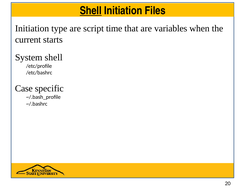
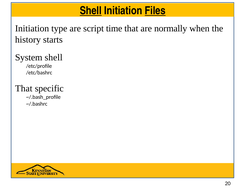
Files underline: none -> present
variables: variables -> normally
current: current -> history
Case at (24, 89): Case -> That
